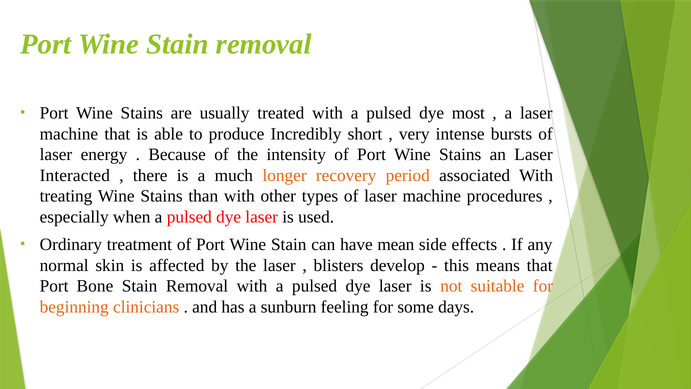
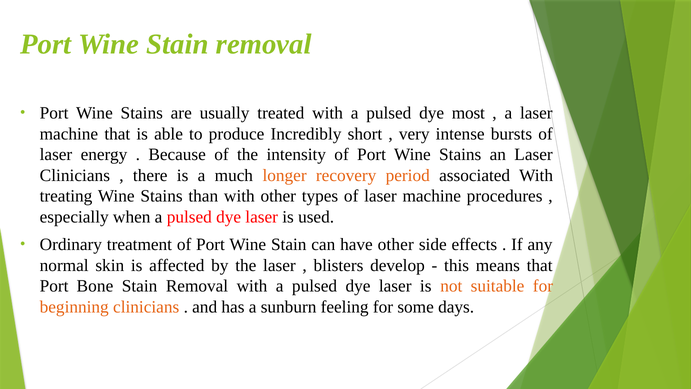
Interacted at (75, 175): Interacted -> Clinicians
have mean: mean -> other
